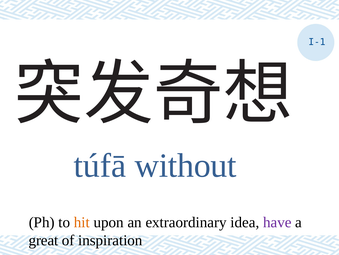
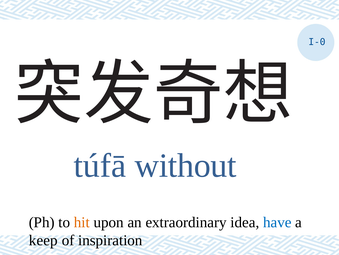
I-1: I-1 -> I-0
have colour: purple -> blue
great: great -> keep
